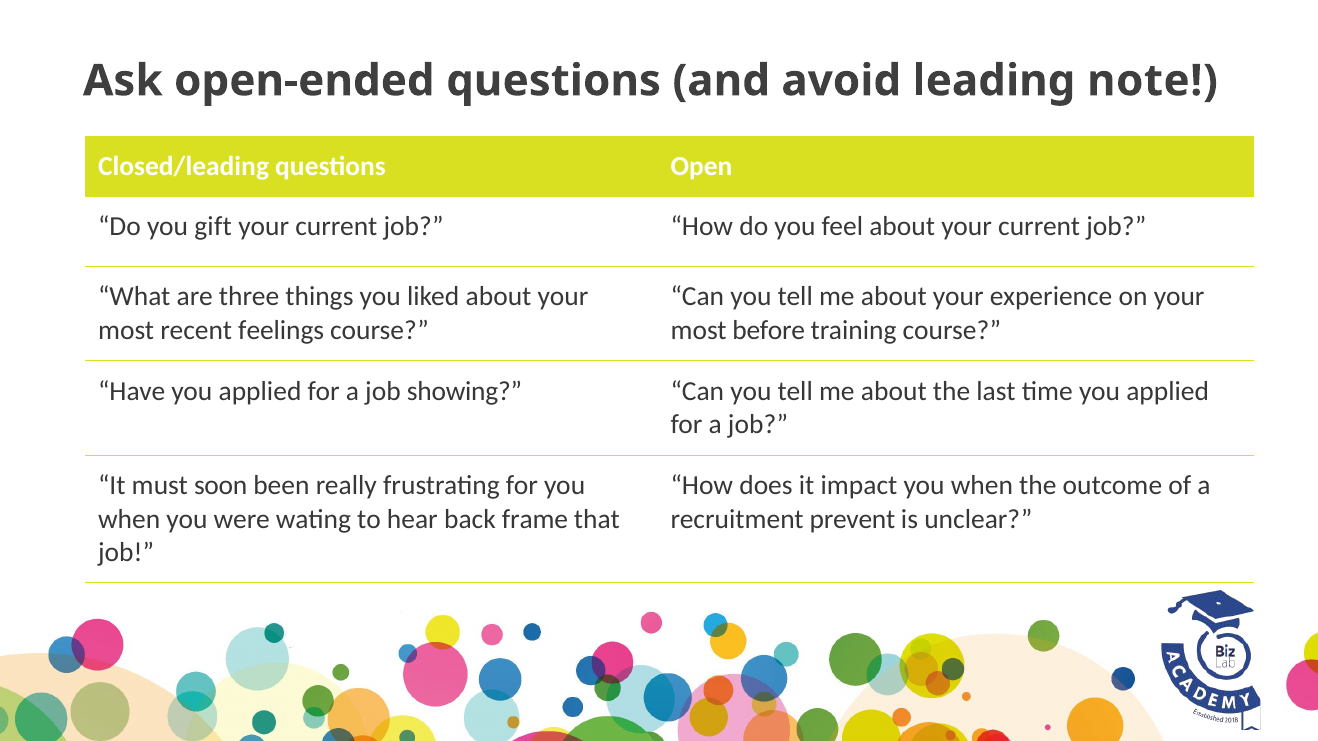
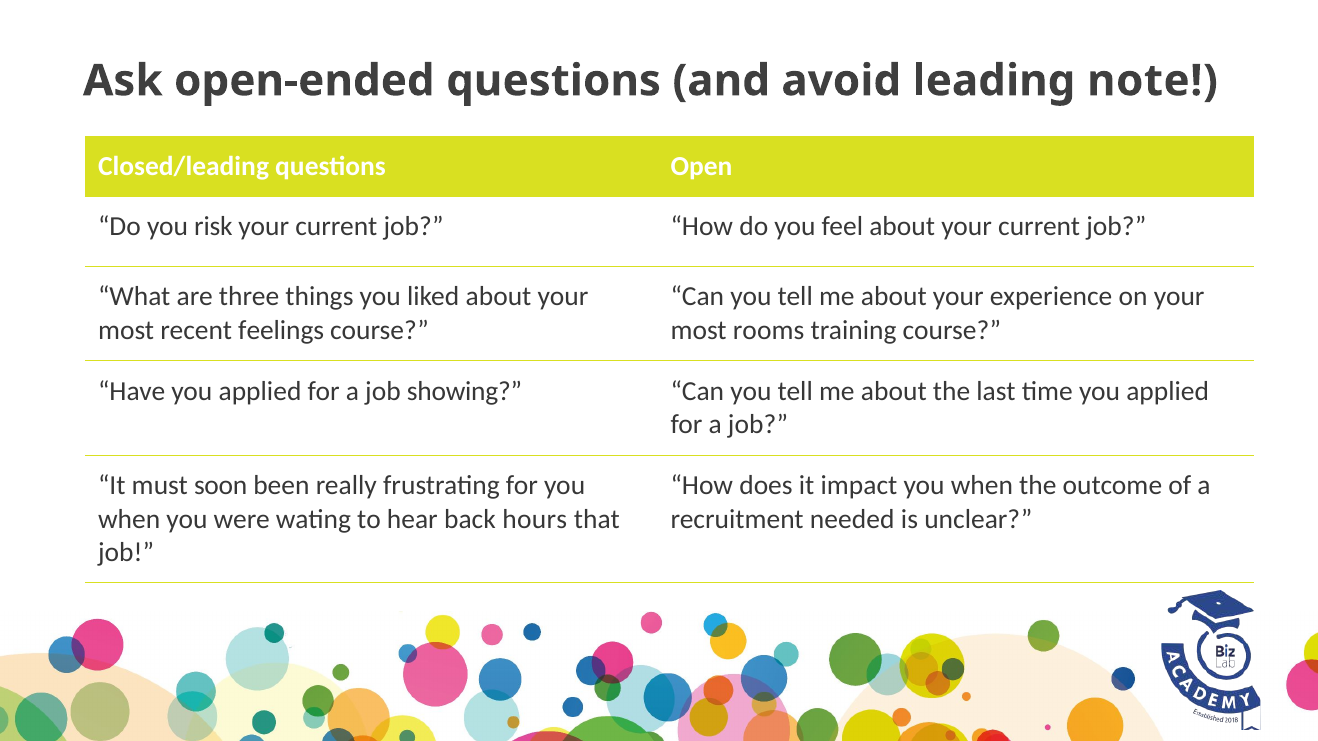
gift: gift -> risk
before: before -> rooms
frame: frame -> hours
prevent: prevent -> needed
